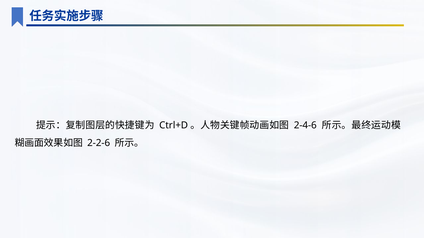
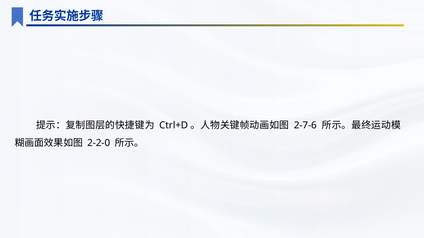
2-4-6: 2-4-6 -> 2-7-6
2-2-6: 2-2-6 -> 2-2-0
